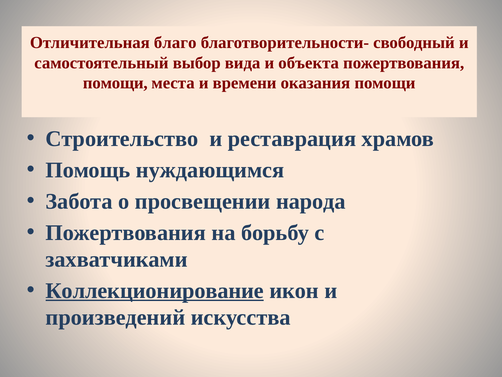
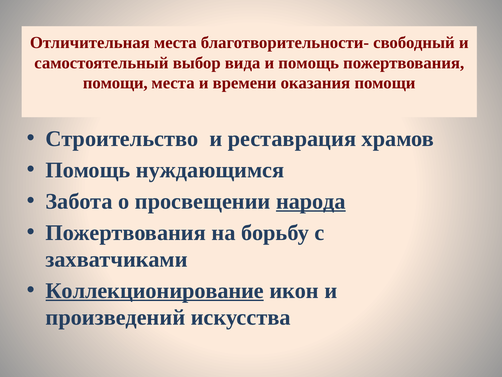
Отличительная благо: благо -> места
и объекта: объекта -> помощь
народа underline: none -> present
